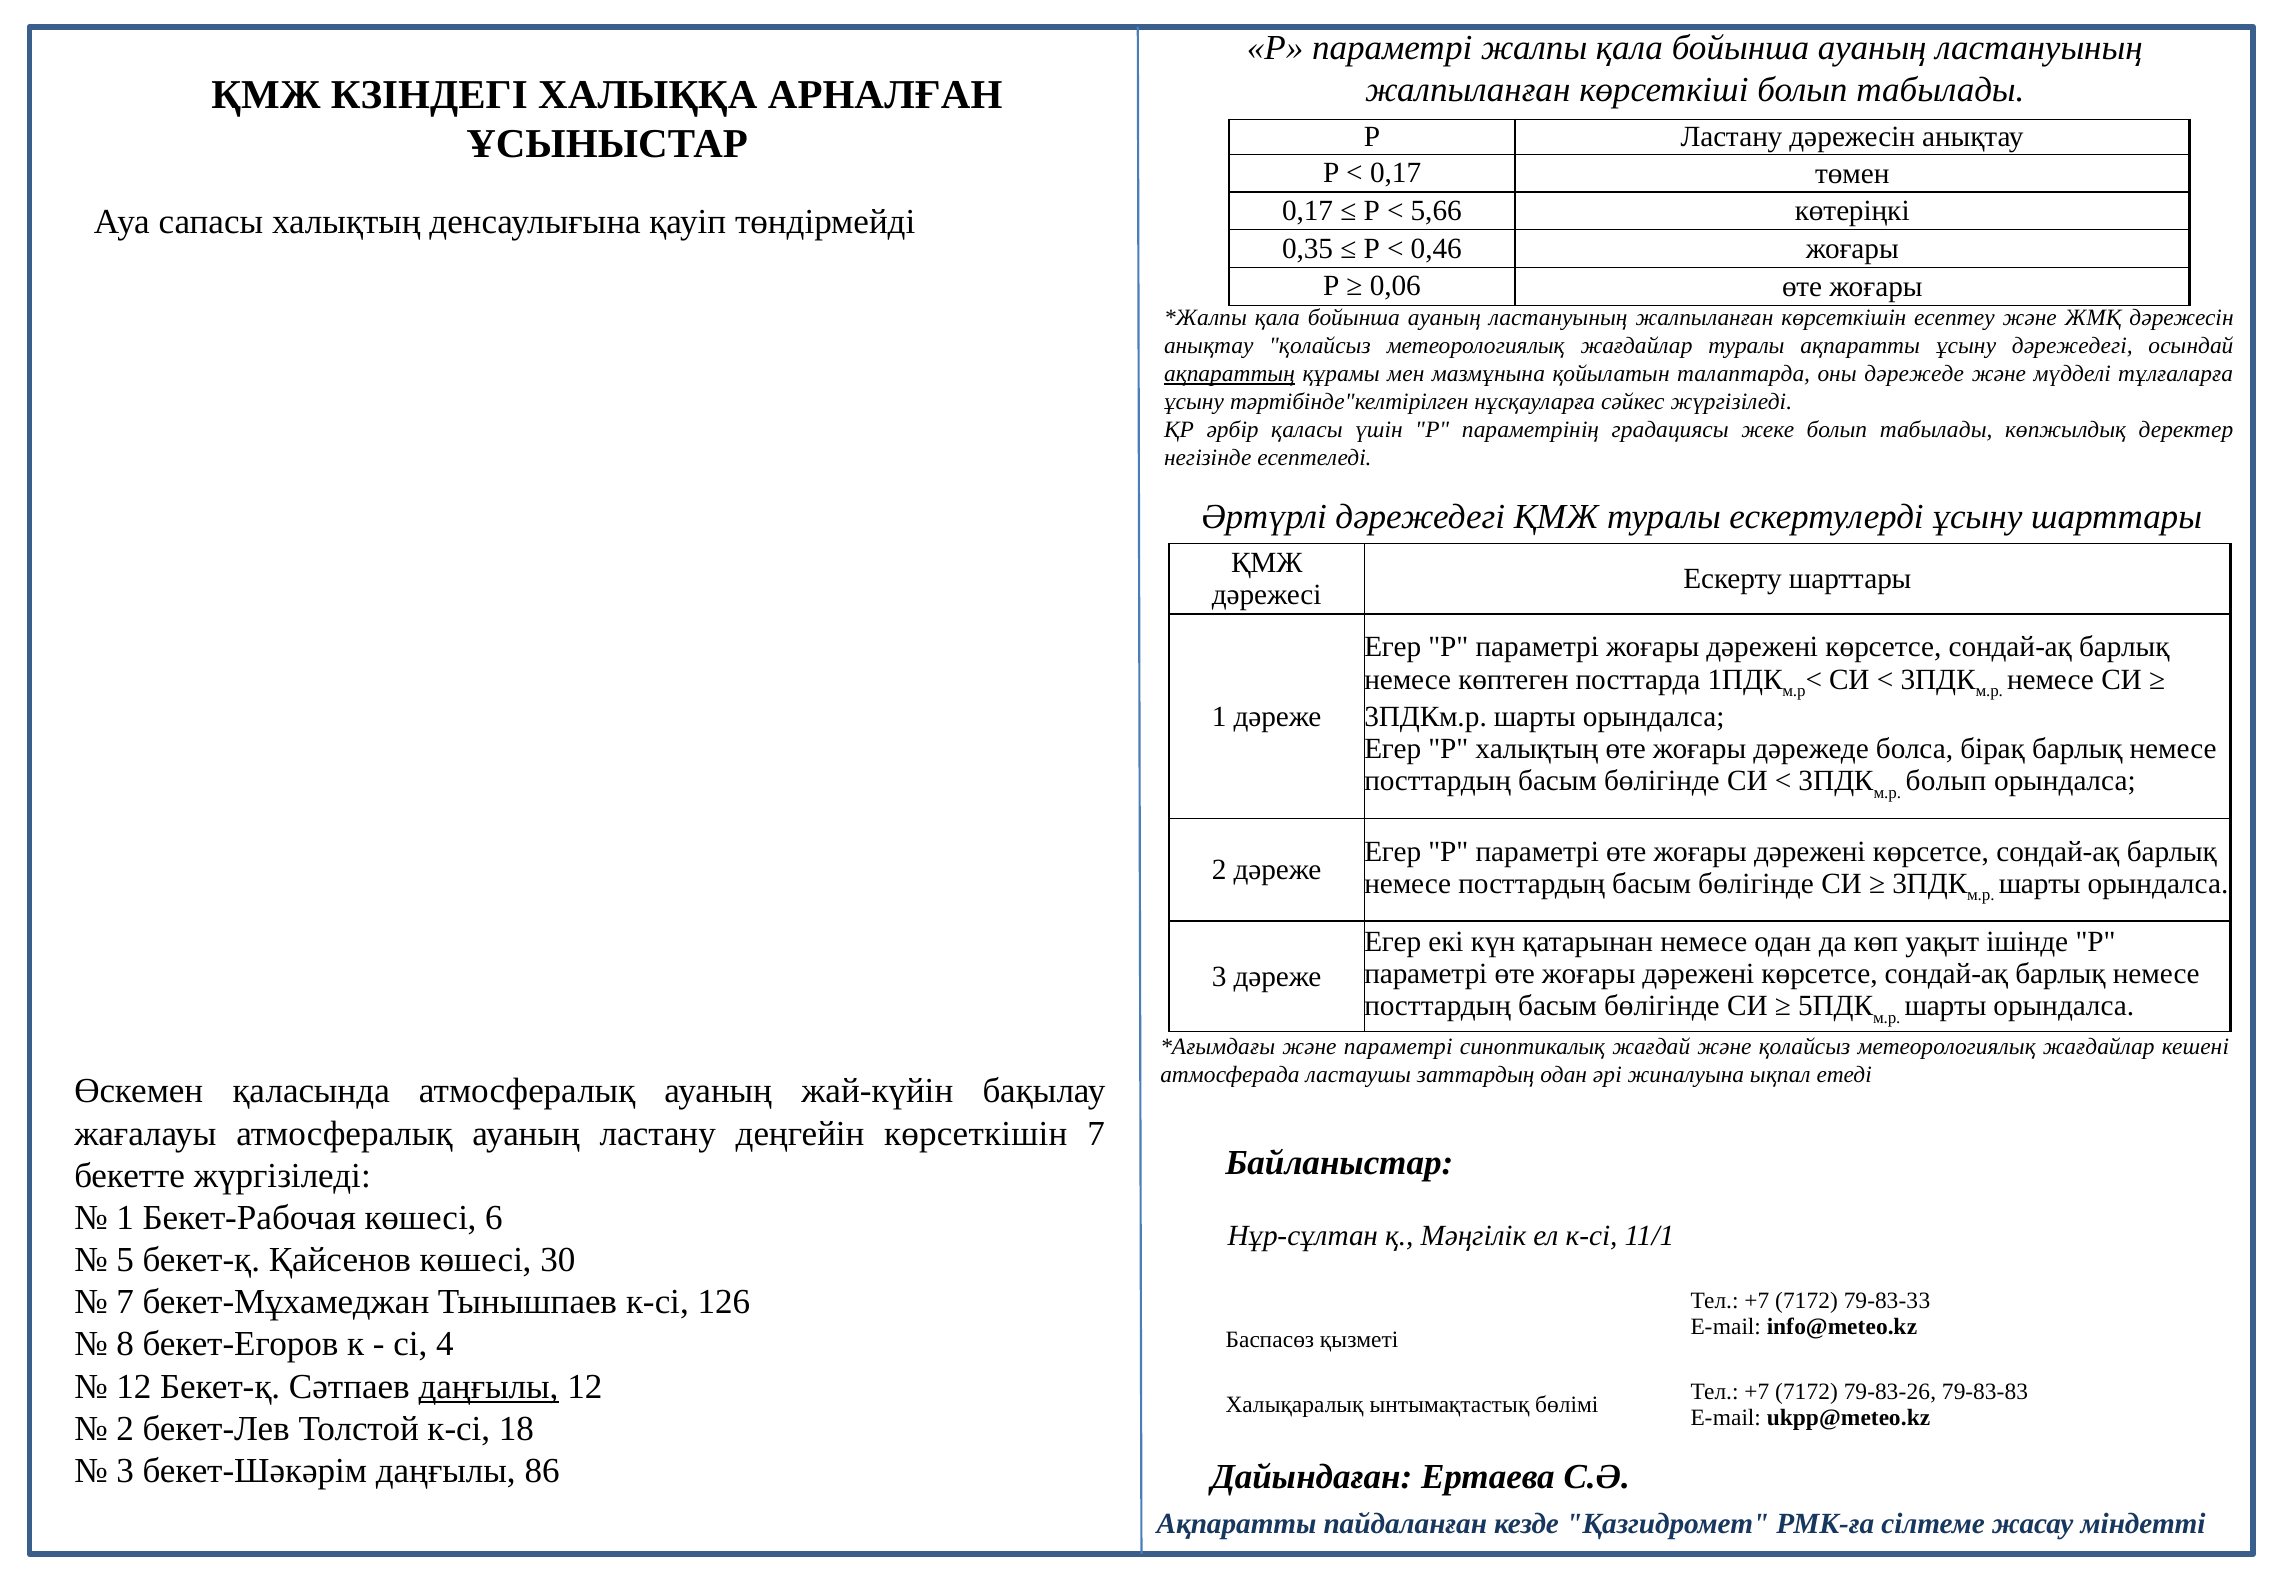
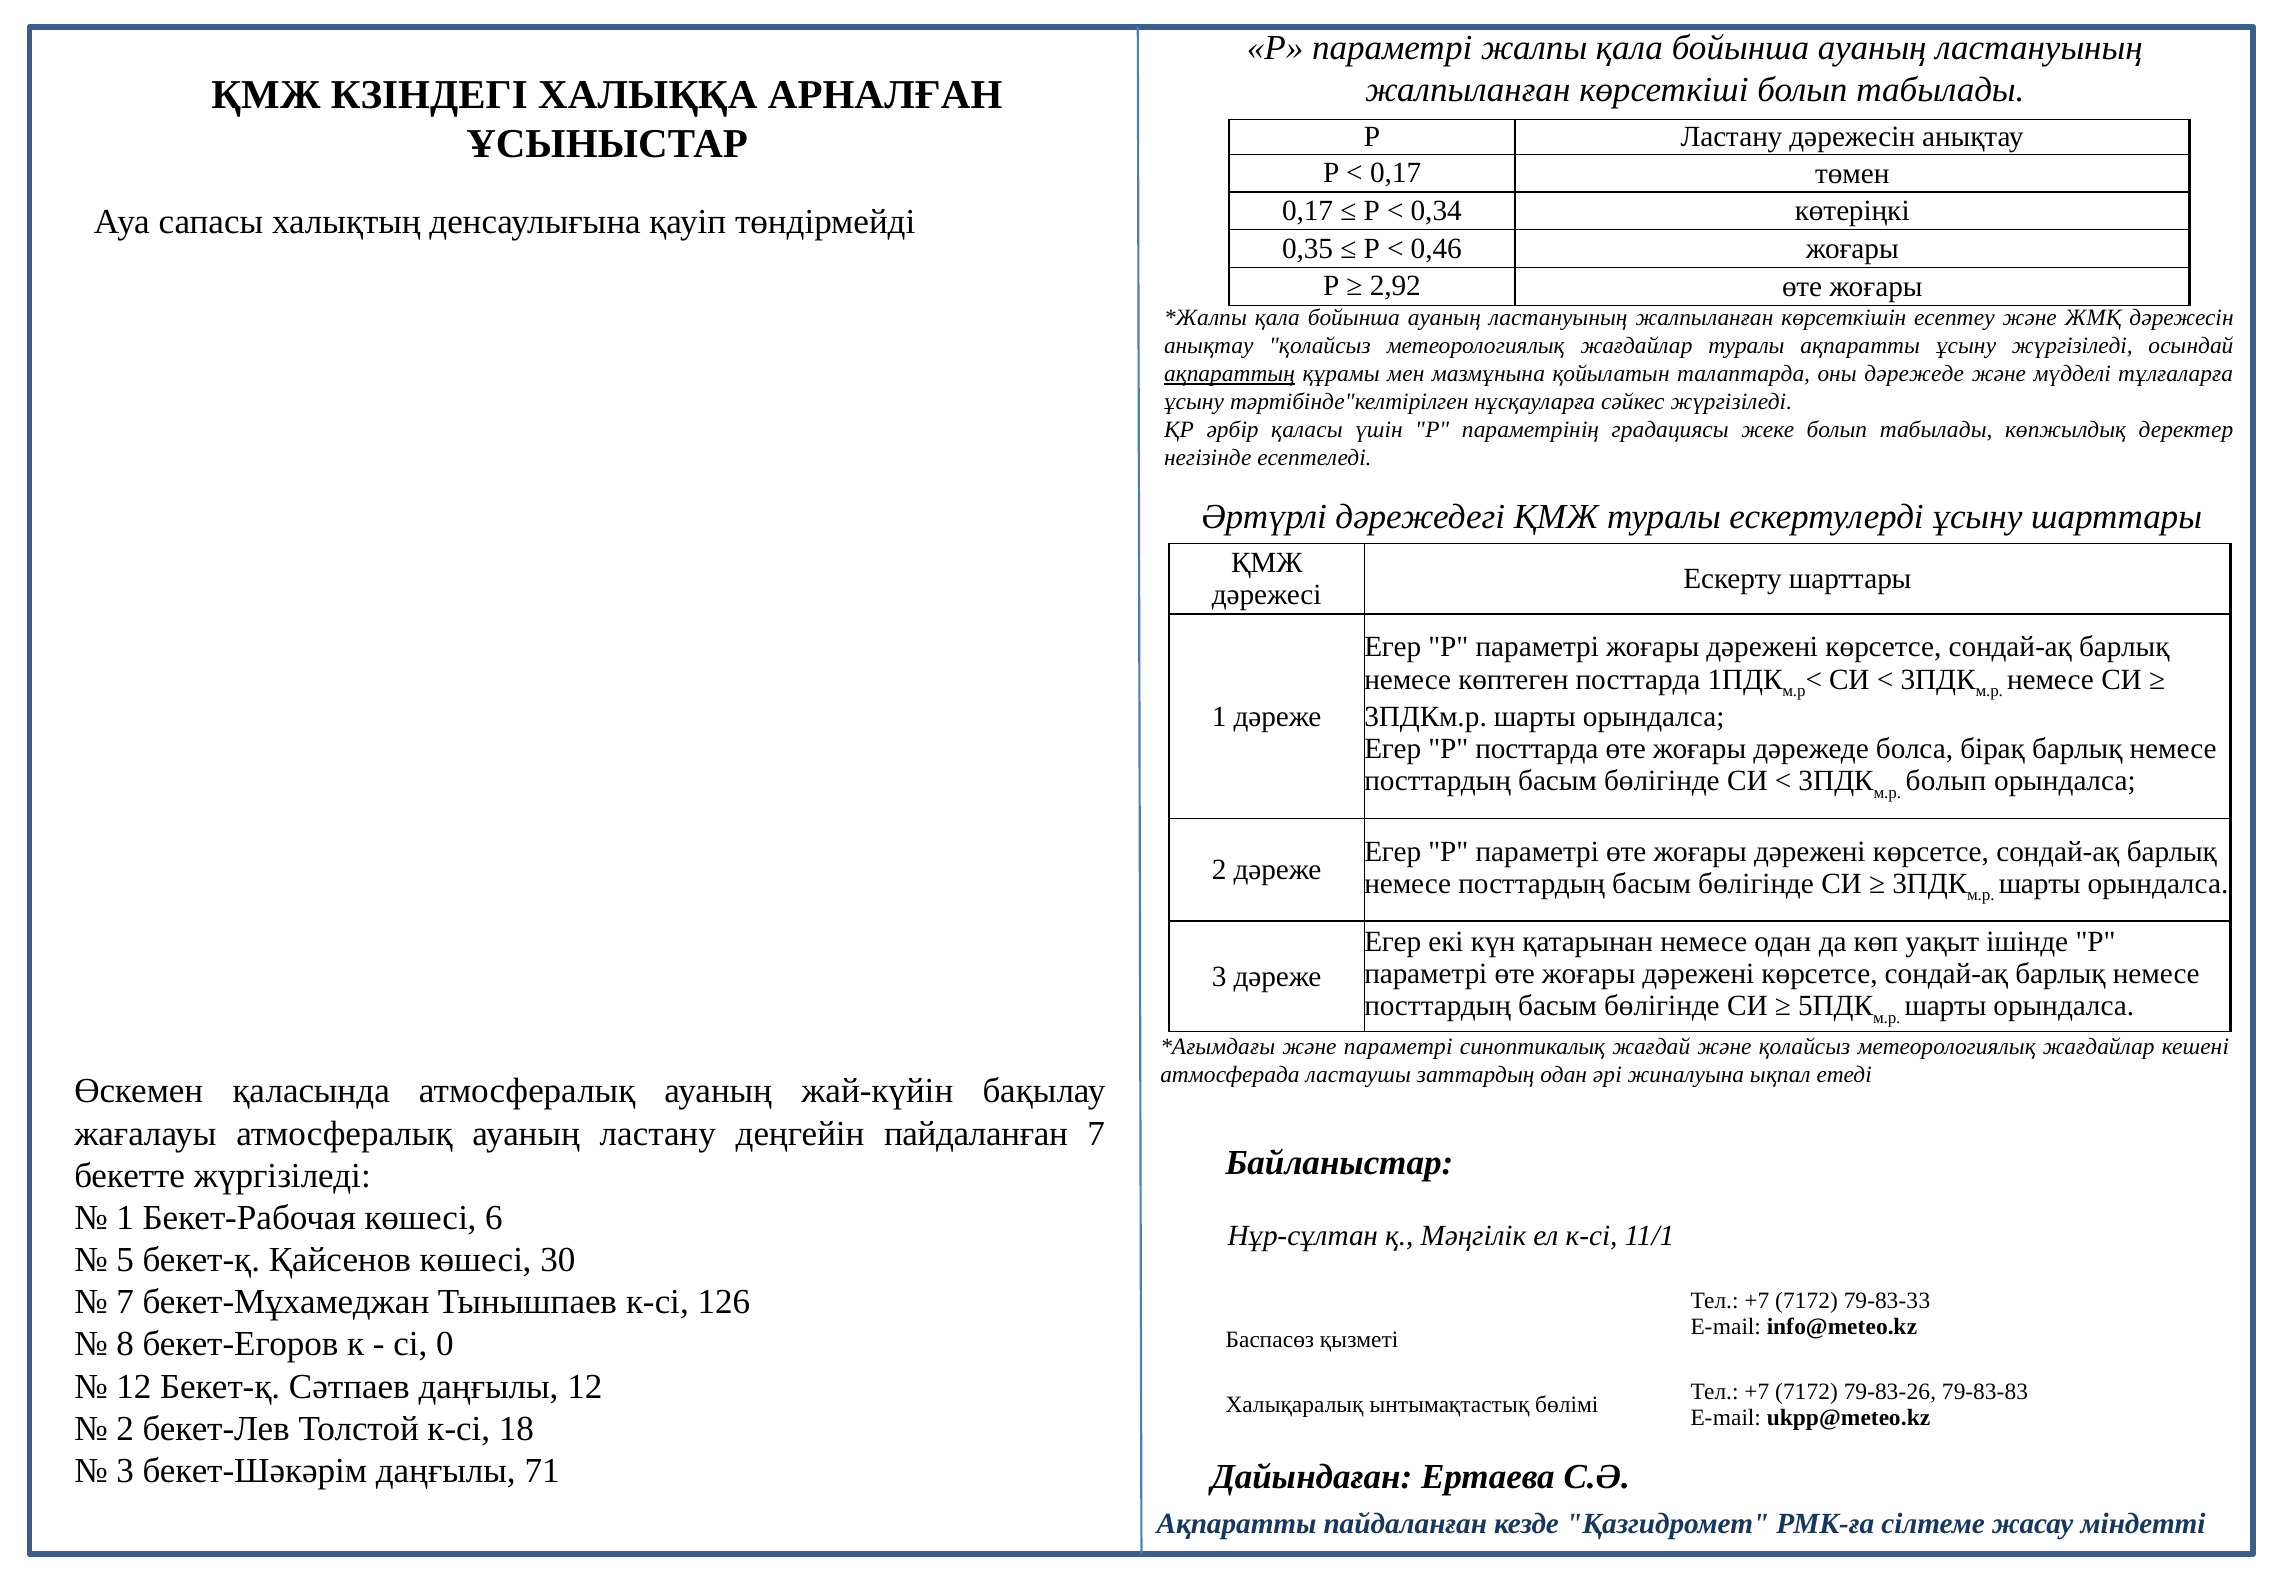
5,66: 5,66 -> 0,34
0,06: 0,06 -> 2,92
ұсыну дәрежедегі: дәрежедегі -> жүргізіледі
P халықтың: халықтың -> посттарда
деңгейін көрсеткішін: көрсеткішін -> пайдаланған
4: 4 -> 0
даңғылы at (489, 1386) underline: present -> none
86: 86 -> 71
